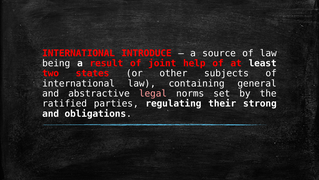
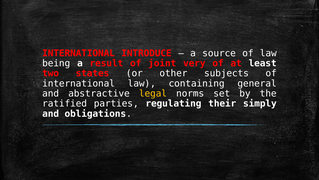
help: help -> very
legal colour: pink -> yellow
strong: strong -> simply
